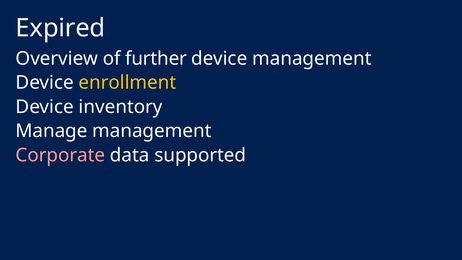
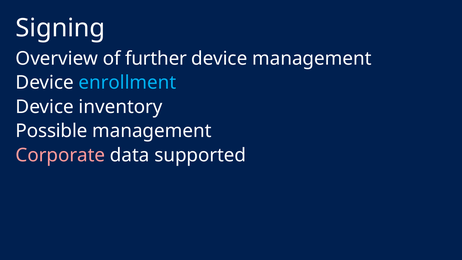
Expired: Expired -> Signing
enrollment colour: yellow -> light blue
Manage: Manage -> Possible
